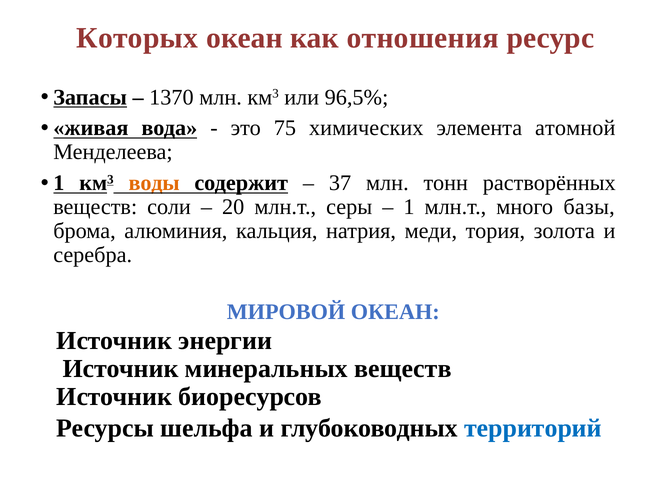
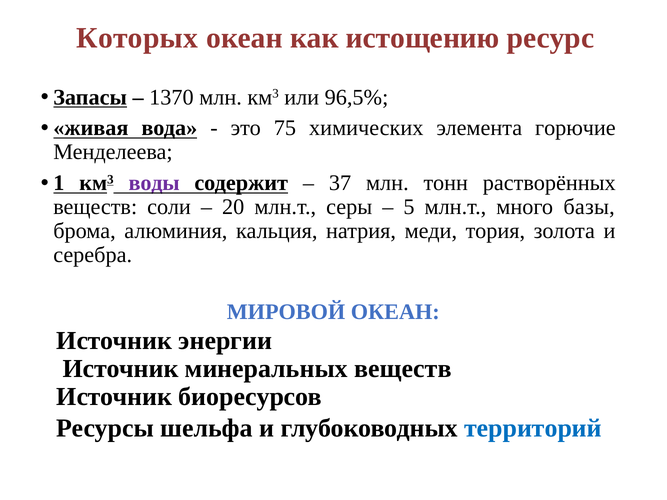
отношения: отношения -> истощению
атомной: атомной -> горючие
воды colour: orange -> purple
1: 1 -> 5
